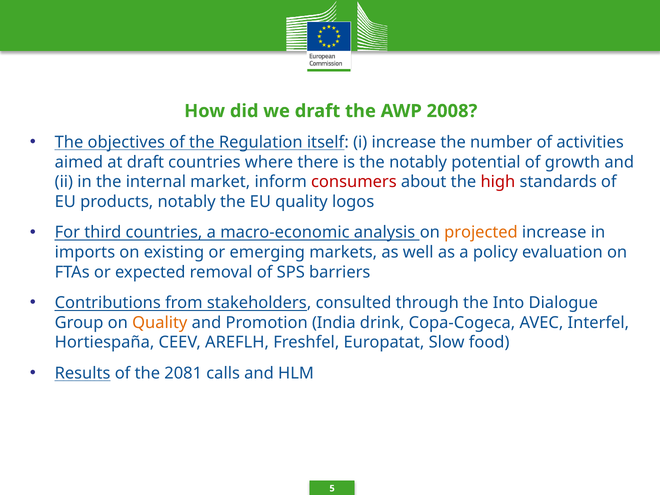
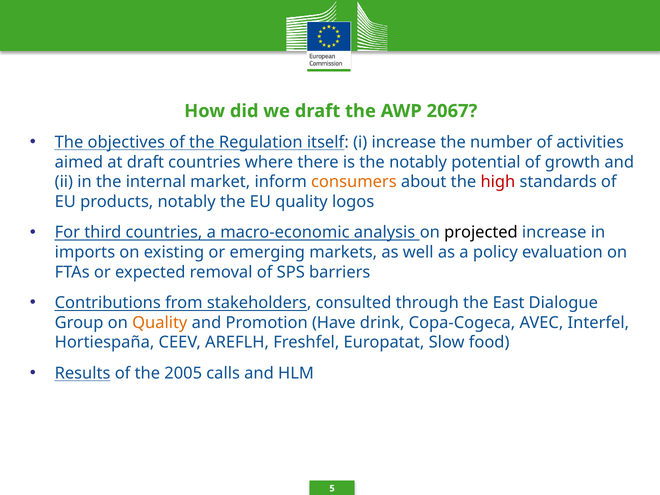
2008: 2008 -> 2067
consumers colour: red -> orange
projected colour: orange -> black
Into: Into -> East
India: India -> Have
2081: 2081 -> 2005
